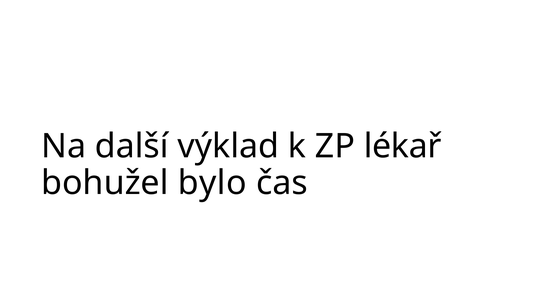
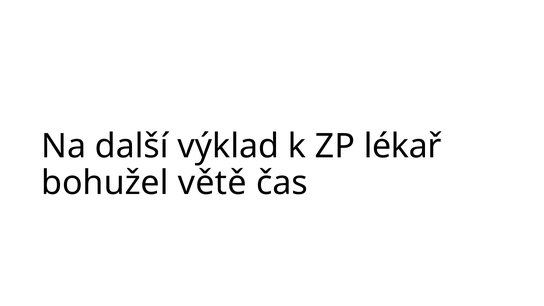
bylo: bylo -> větě
